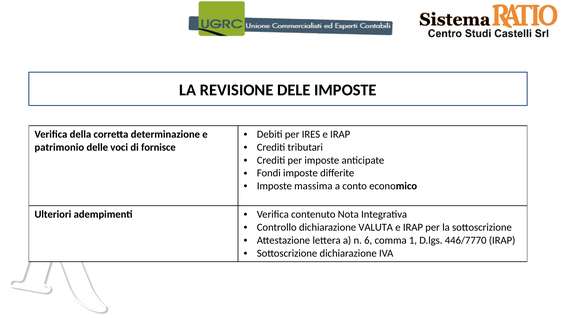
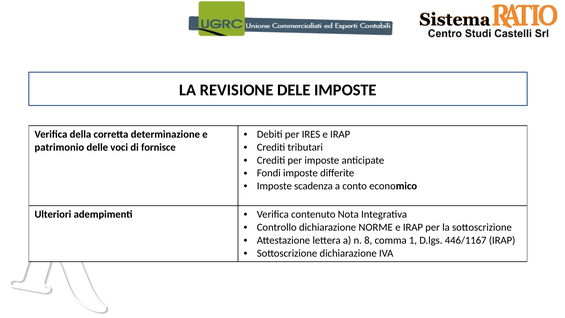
massima: massima -> scadenza
VALUTA: VALUTA -> NORME
6: 6 -> 8
446/7770: 446/7770 -> 446/1167
